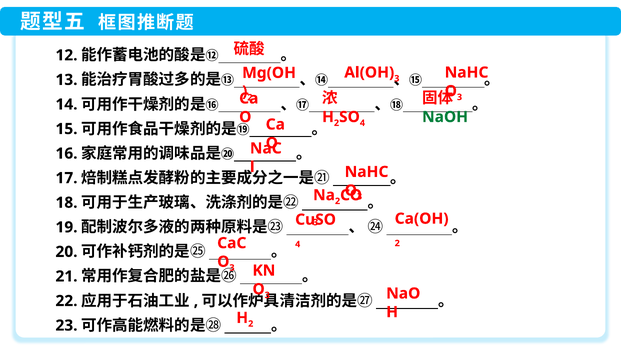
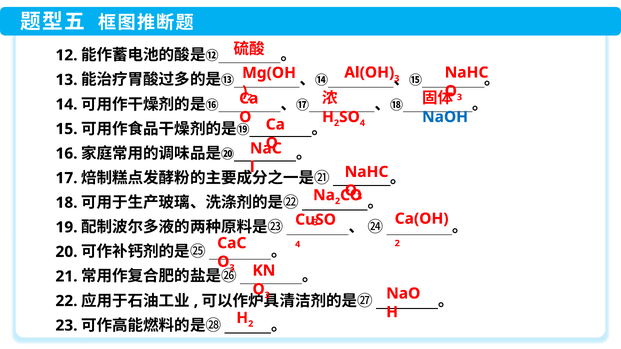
NaOH colour: green -> blue
